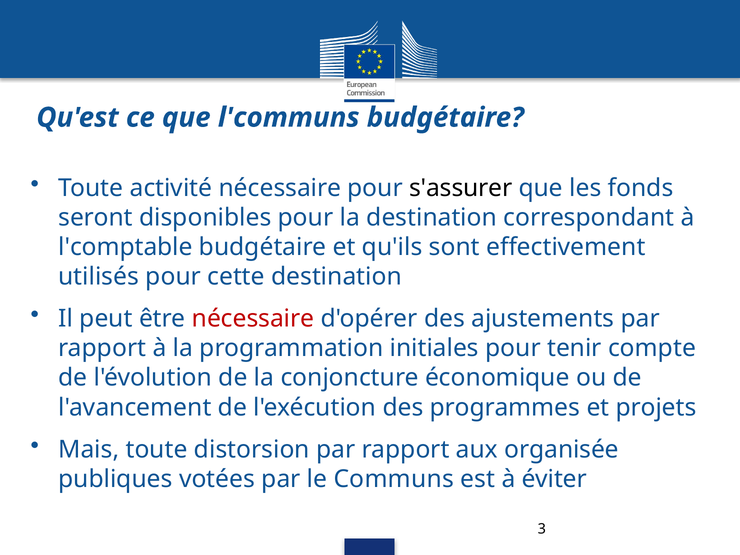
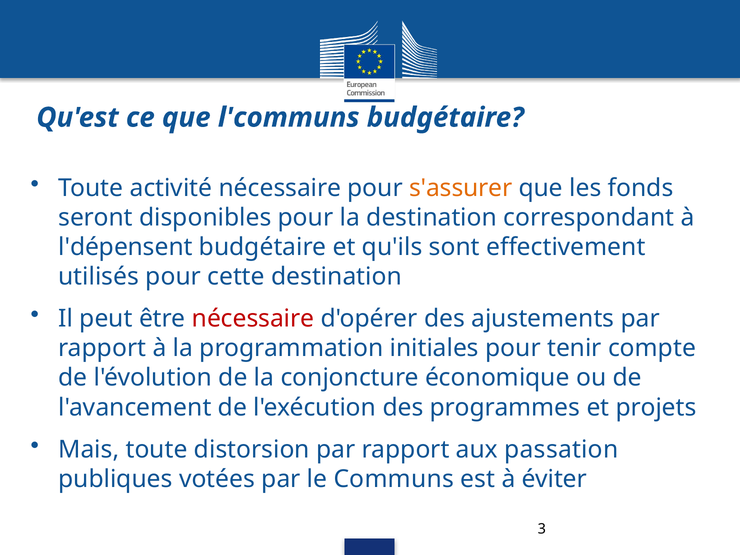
s'assurer colour: black -> orange
l'comptable: l'comptable -> l'dépensent
organisée: organisée -> passation
